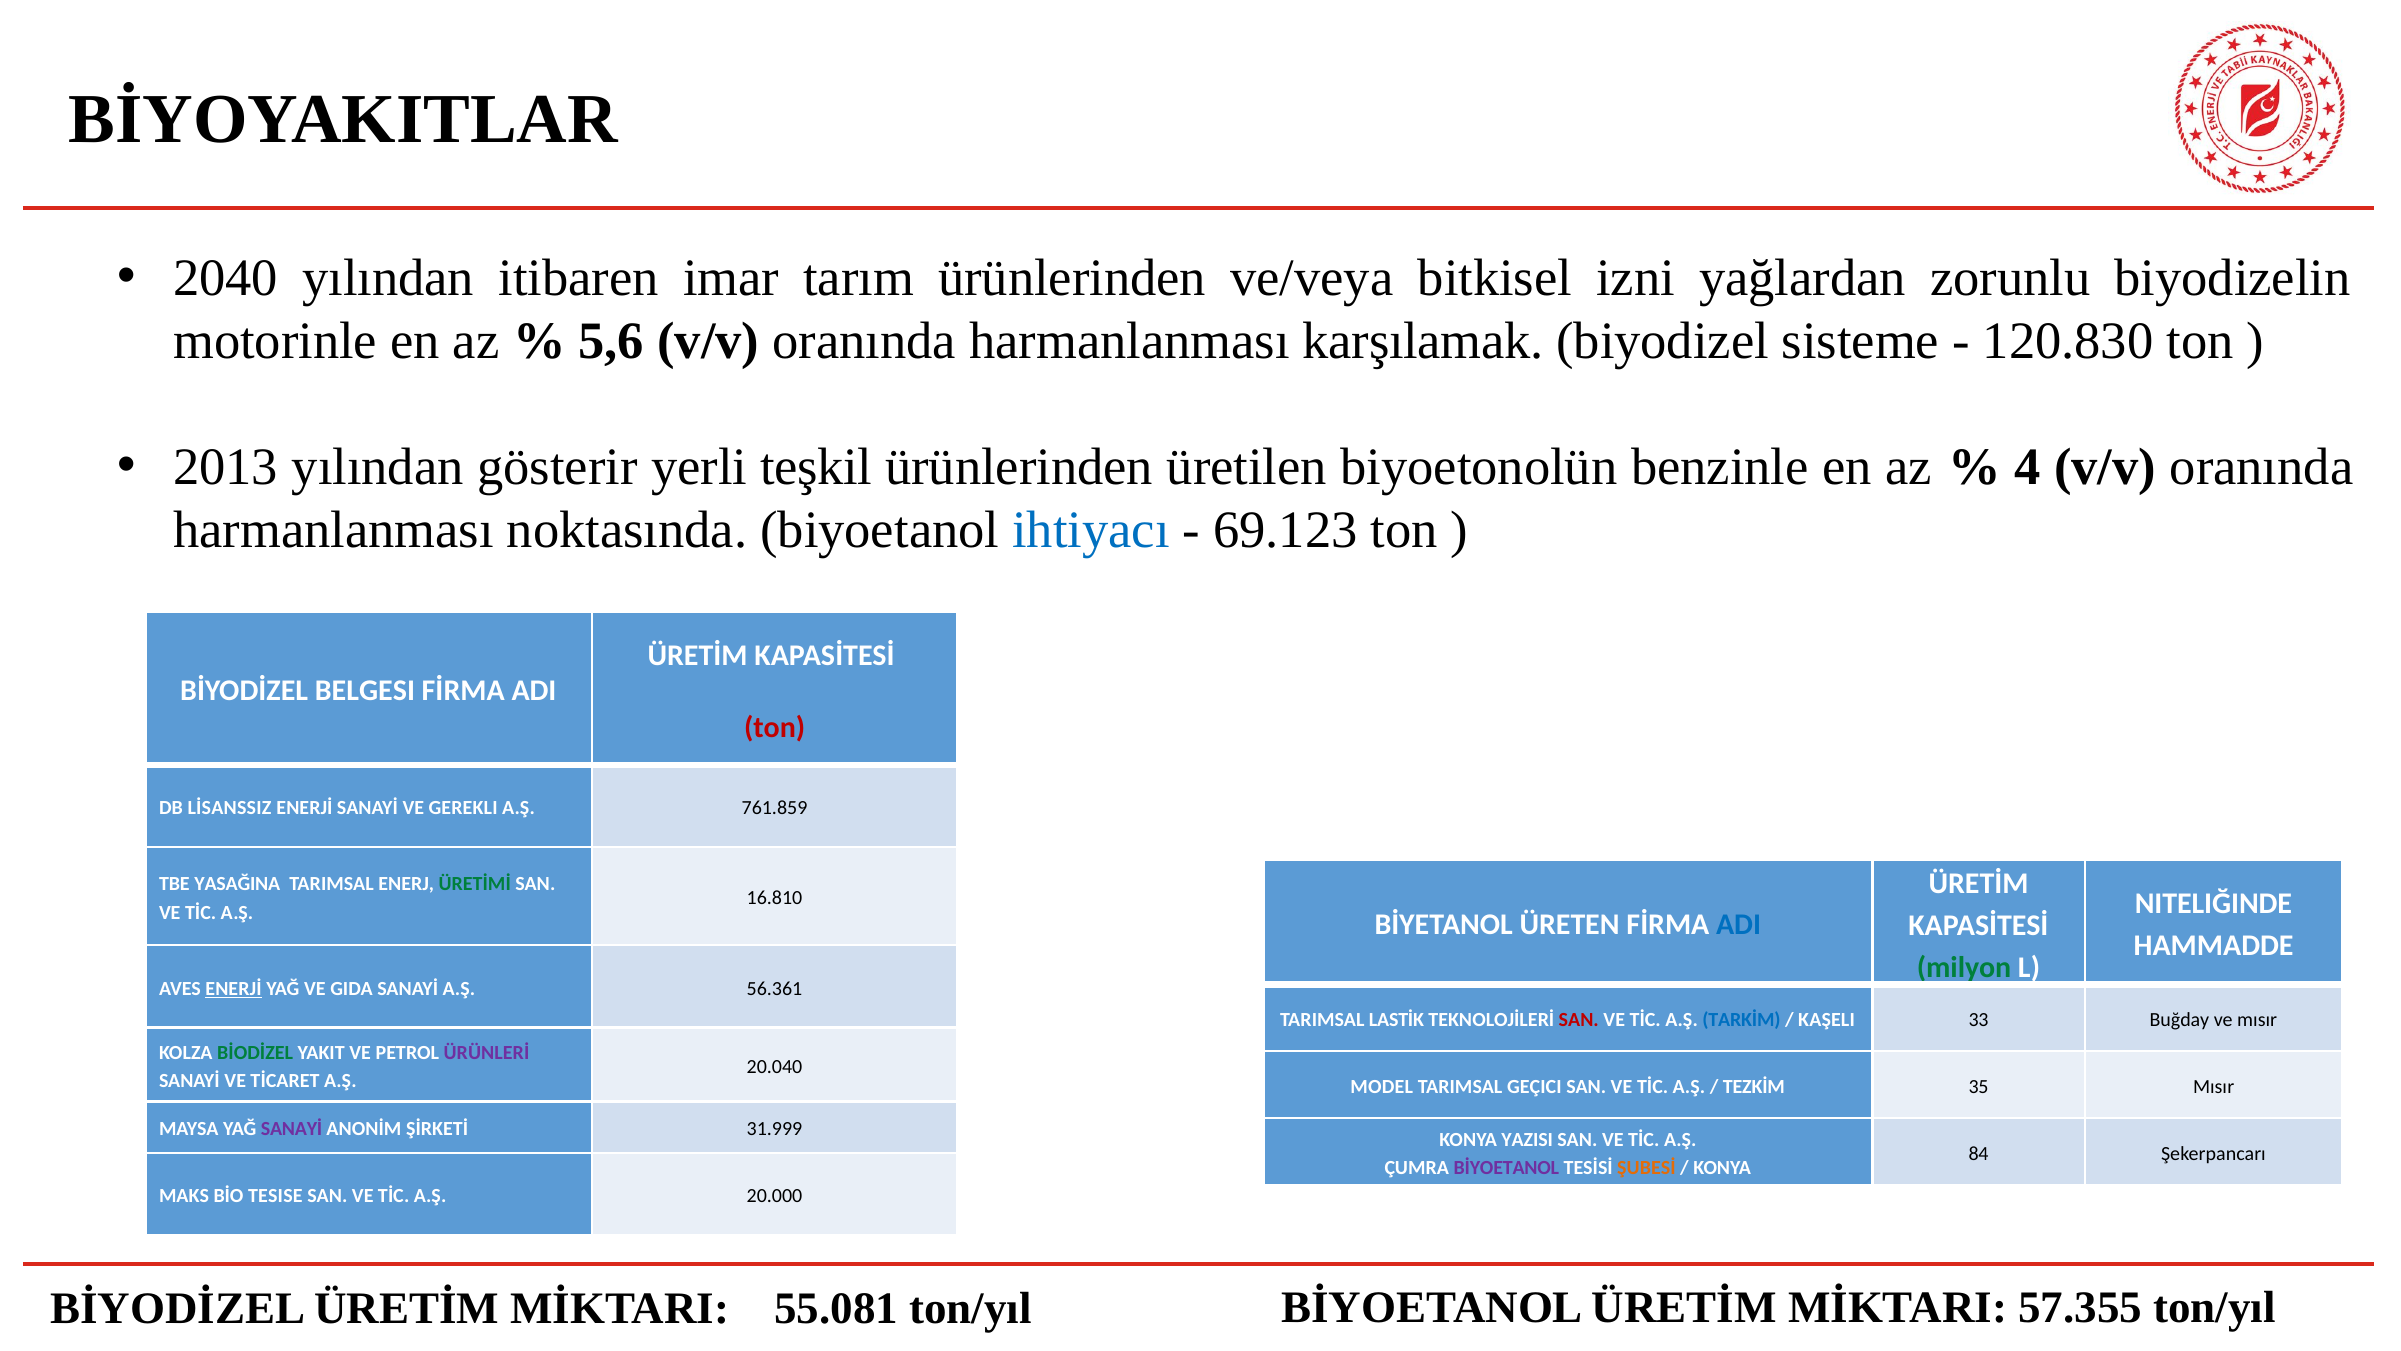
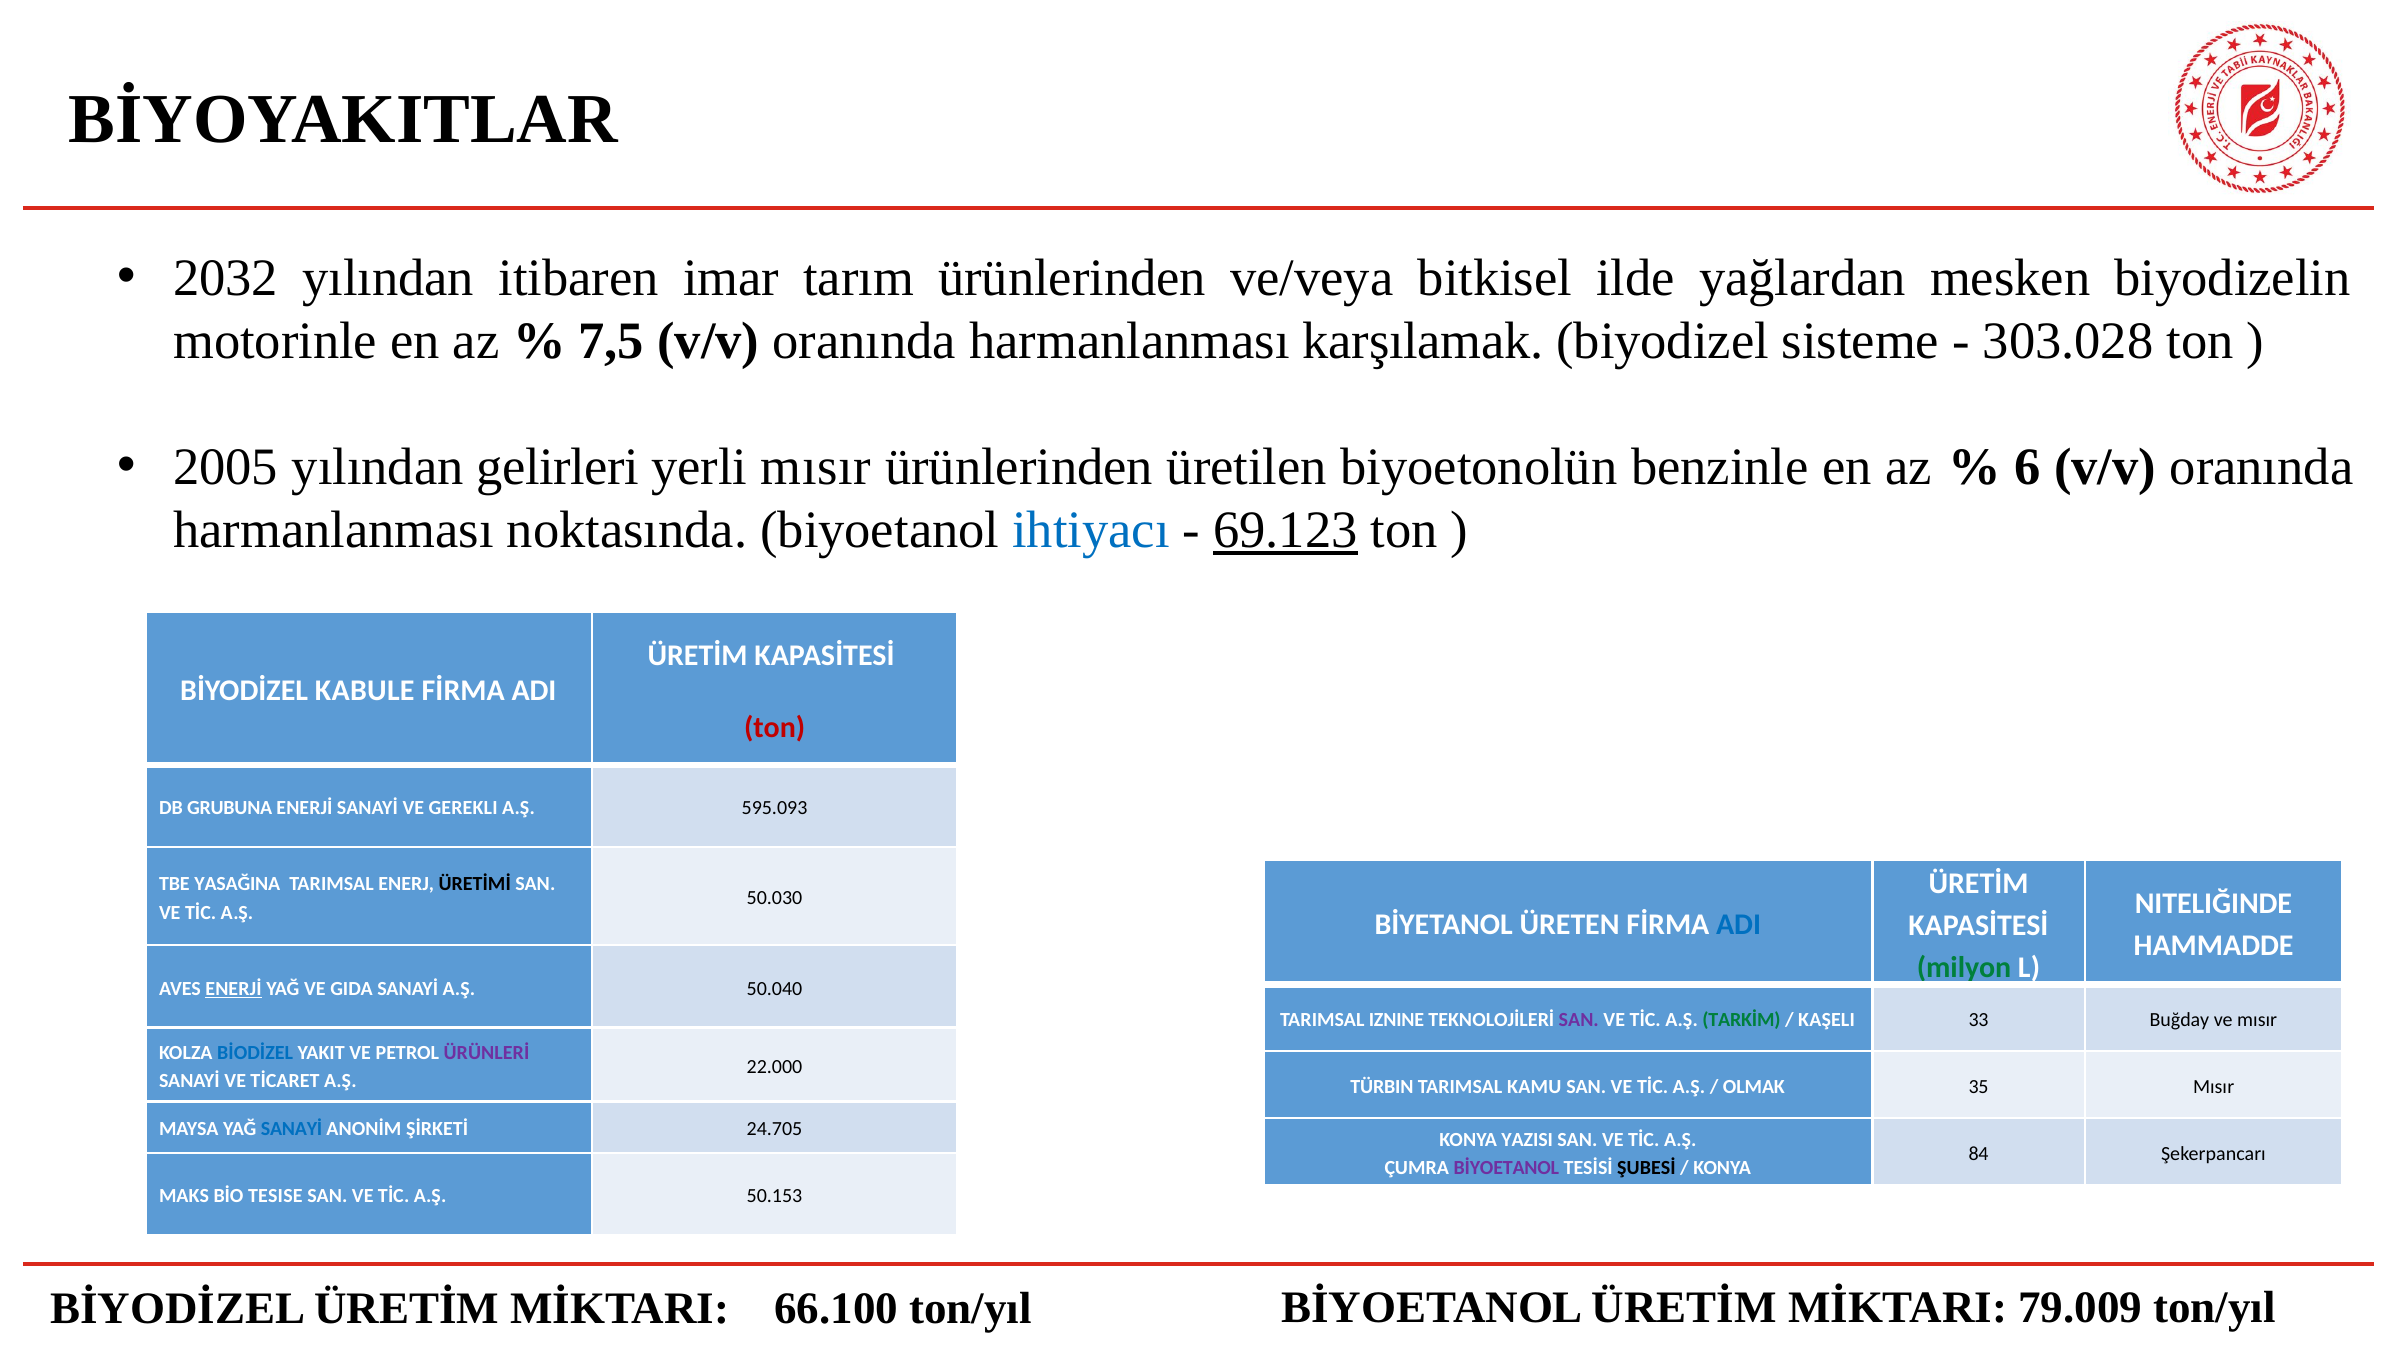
2040: 2040 -> 2032
izni: izni -> ilde
zorunlu: zorunlu -> mesken
5,6: 5,6 -> 7,5
120.830: 120.830 -> 303.028
2013: 2013 -> 2005
gösterir: gösterir -> gelirleri
yerli teşkil: teşkil -> mısır
4: 4 -> 6
69.123 underline: none -> present
BELGESI: BELGESI -> KABULE
LİSANSSIZ: LİSANSSIZ -> GRUBUNA
761.859: 761.859 -> 595.093
ÜRETİMİ colour: green -> black
16.810: 16.810 -> 50.030
56.361: 56.361 -> 50.040
LASTİK: LASTİK -> IZNINE
SAN at (1579, 1019) colour: red -> purple
TARKİM colour: blue -> green
BİODİZEL colour: green -> blue
20.040: 20.040 -> 22.000
MODEL: MODEL -> TÜRBIN
GEÇICI: GEÇICI -> KAMU
TEZKİM: TEZKİM -> OLMAK
SANAYİ at (292, 1129) colour: purple -> blue
31.999: 31.999 -> 24.705
ŞUBESİ colour: orange -> black
20.000: 20.000 -> 50.153
57.355: 57.355 -> 79.009
55.081: 55.081 -> 66.100
